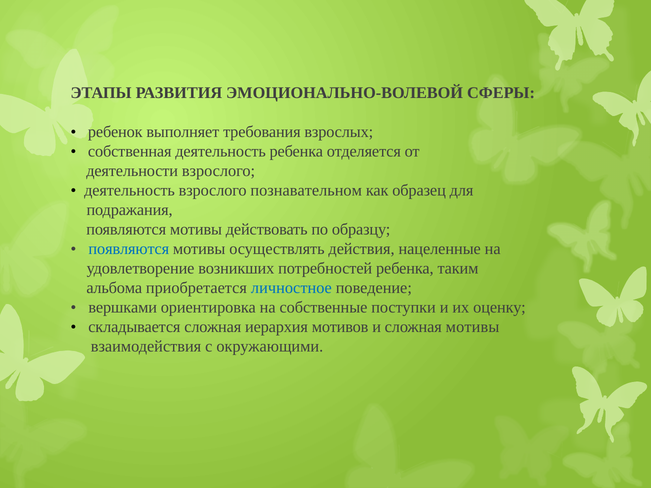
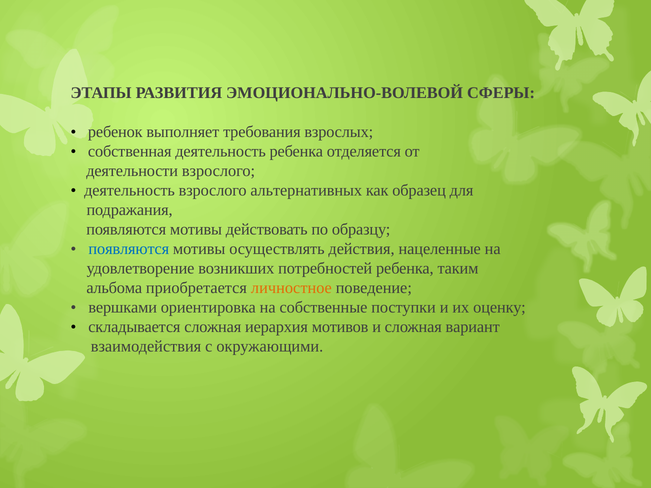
познавательном: познавательном -> альтернативных
личностное colour: blue -> orange
сложная мотивы: мотивы -> вариант
